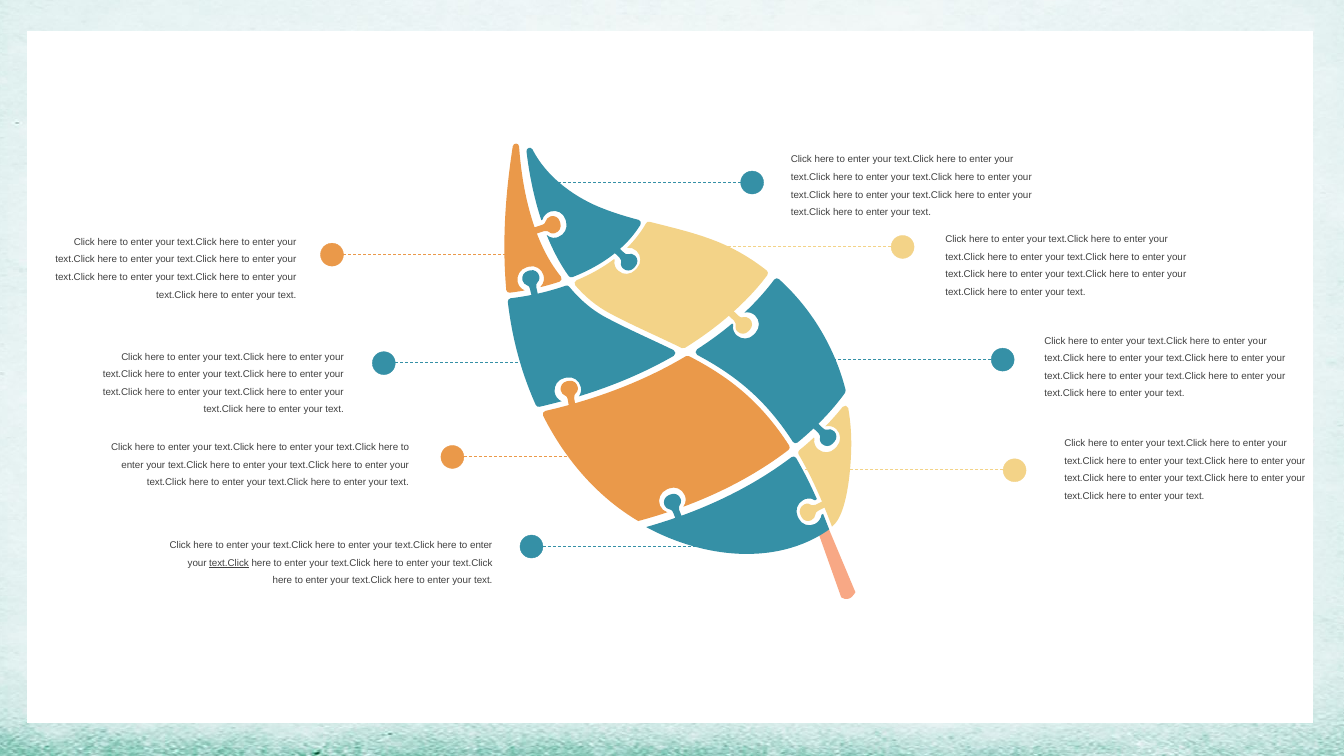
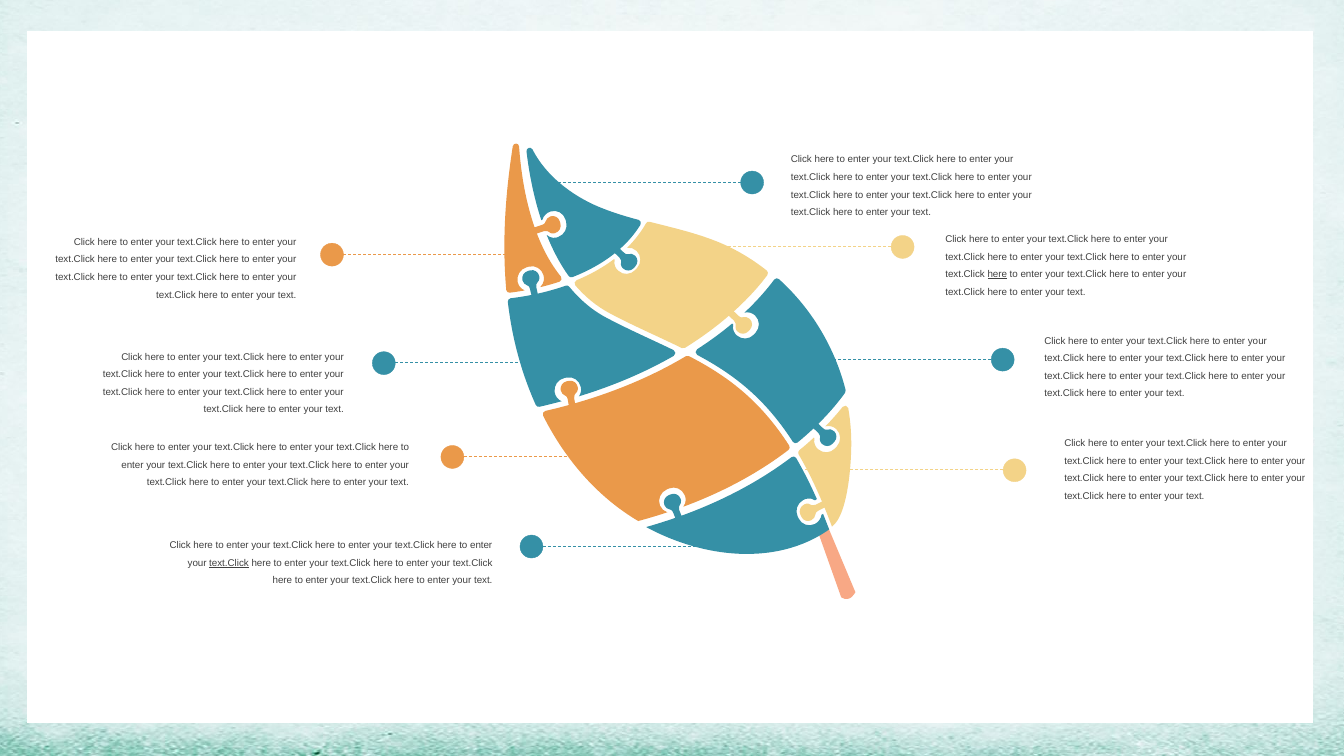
here at (997, 274) underline: none -> present
